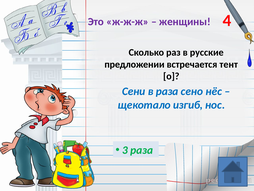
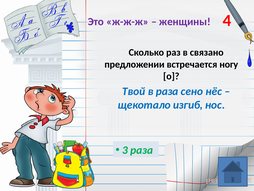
русские: русские -> связано
тент: тент -> ногу
Сени: Сени -> Твой
